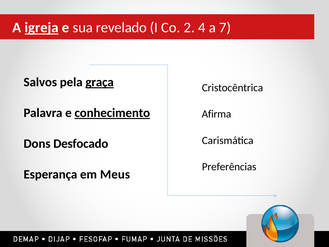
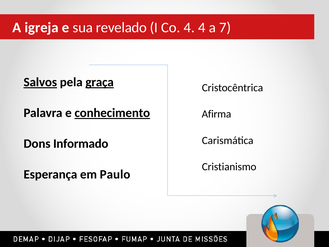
igreja underline: present -> none
Co 2: 2 -> 4
Salvos underline: none -> present
Desfocado: Desfocado -> Informado
Preferências: Preferências -> Cristianismo
Meus: Meus -> Paulo
